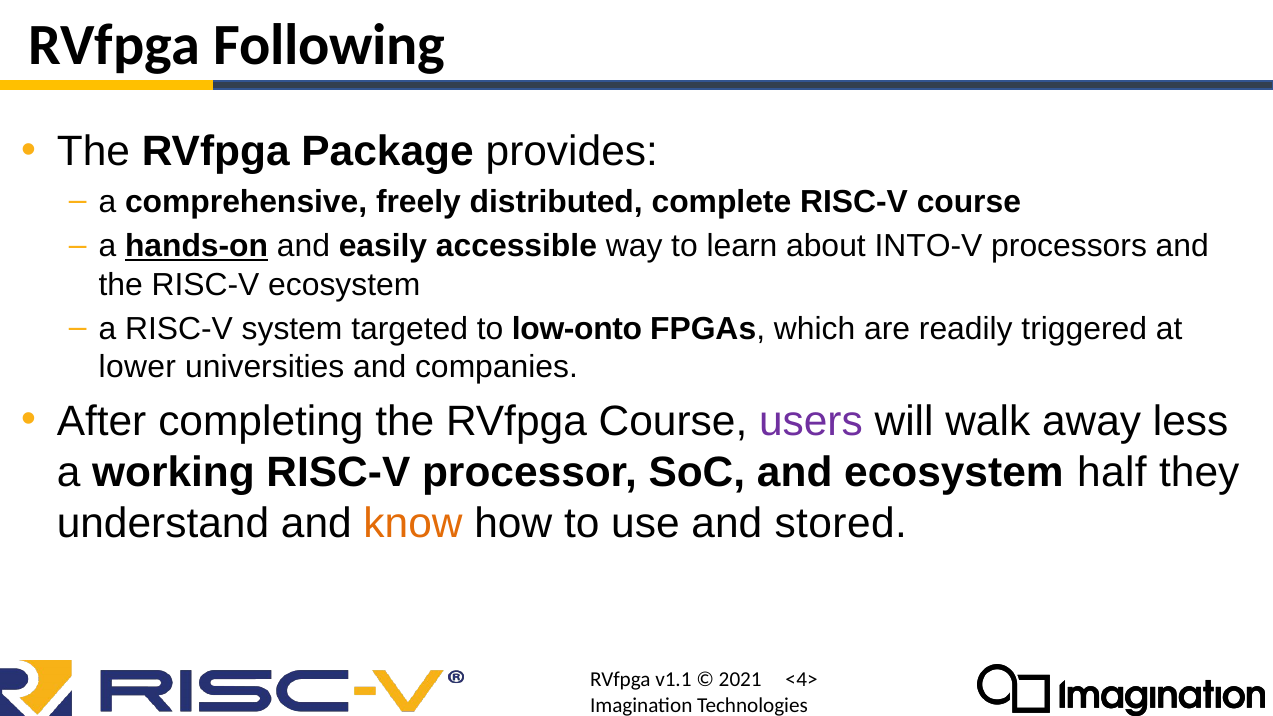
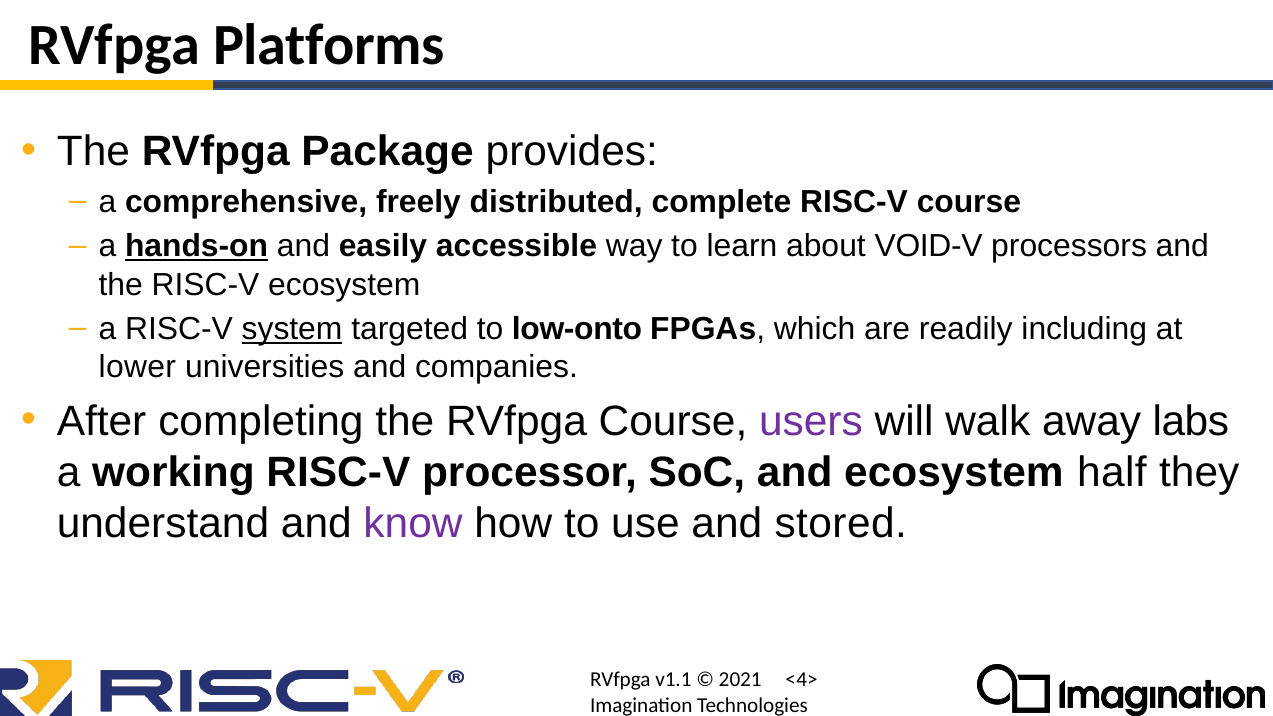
Following: Following -> Platforms
INTO-V: INTO-V -> VOID-V
system underline: none -> present
triggered: triggered -> including
less: less -> labs
know colour: orange -> purple
